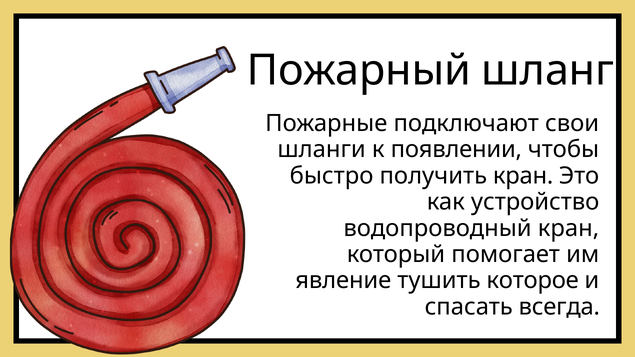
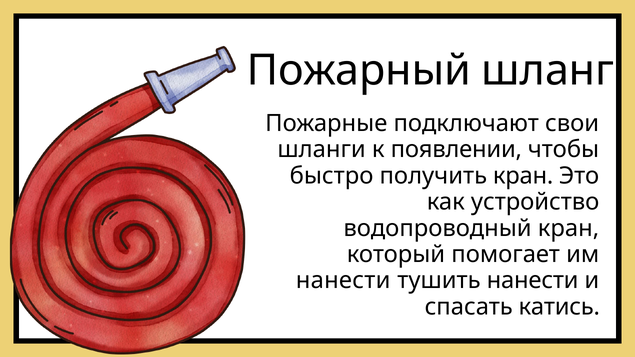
явление at (343, 281): явление -> нанести
тушить которое: которое -> нанести
всегда: всегда -> катись
